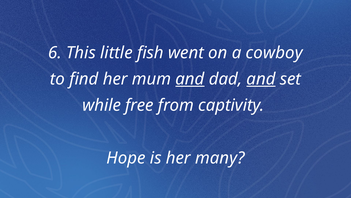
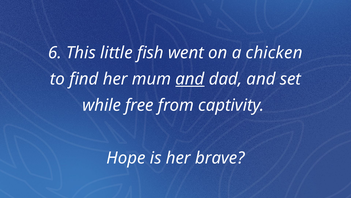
cowboy: cowboy -> chicken
and at (261, 79) underline: present -> none
many: many -> brave
